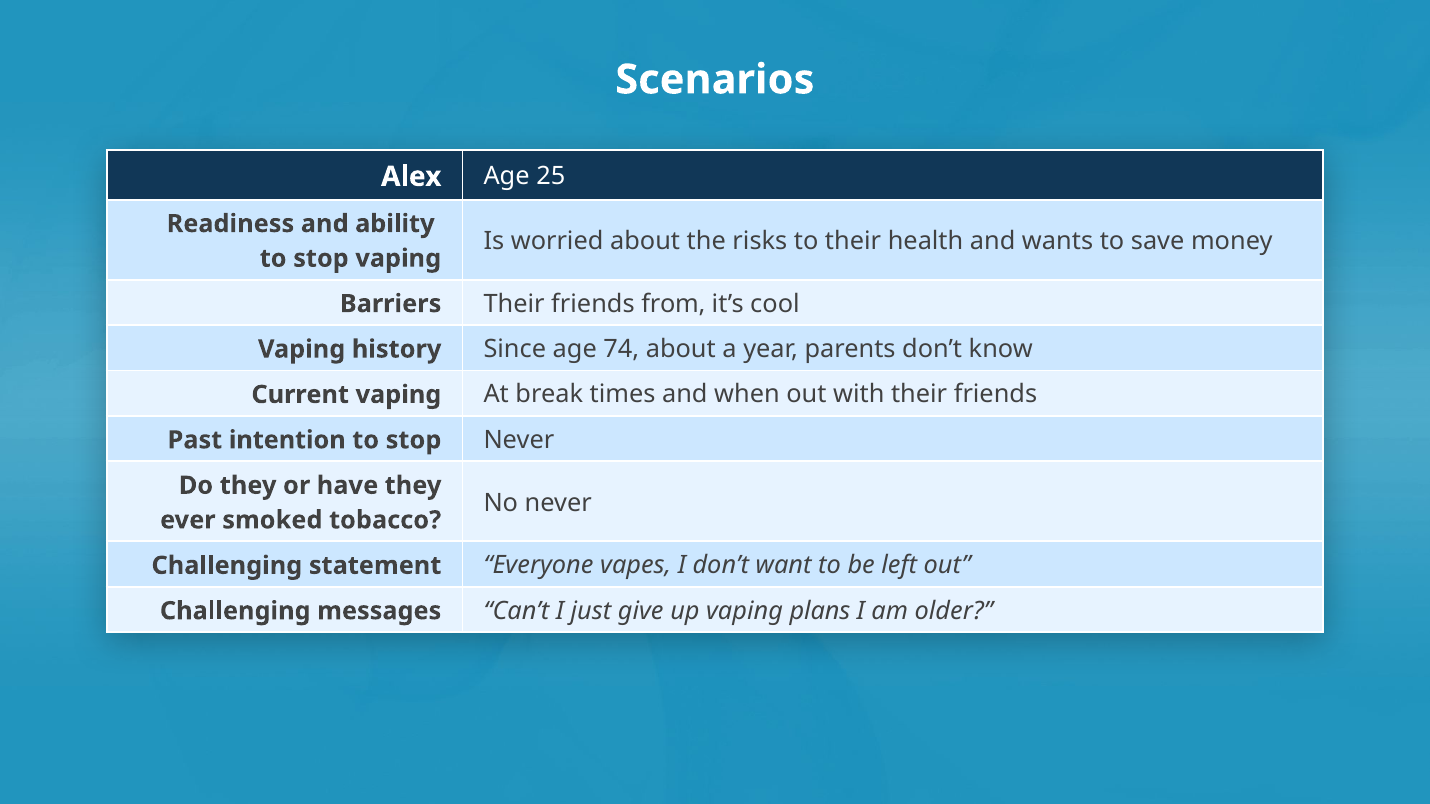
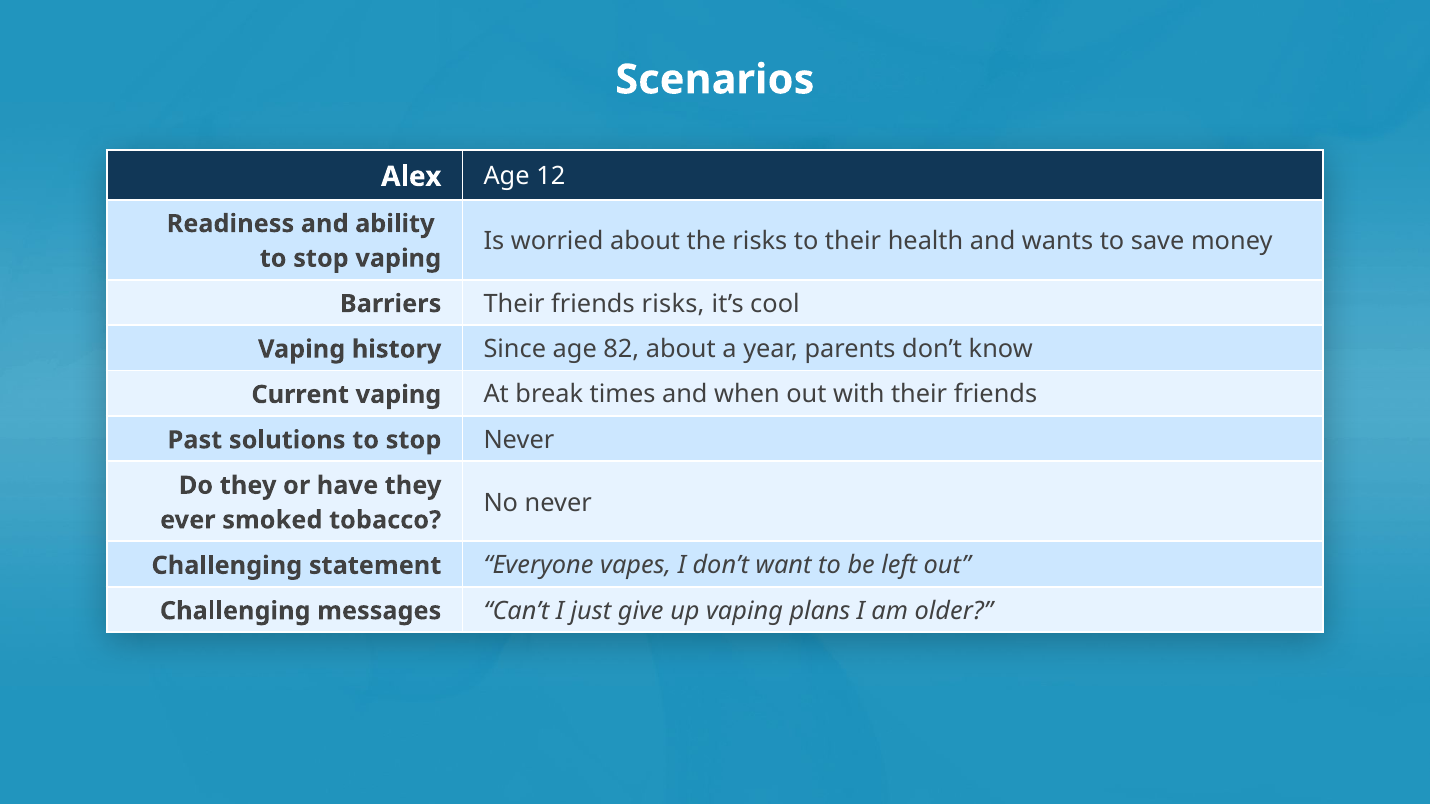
25: 25 -> 12
friends from: from -> risks
74: 74 -> 82
intention: intention -> solutions
